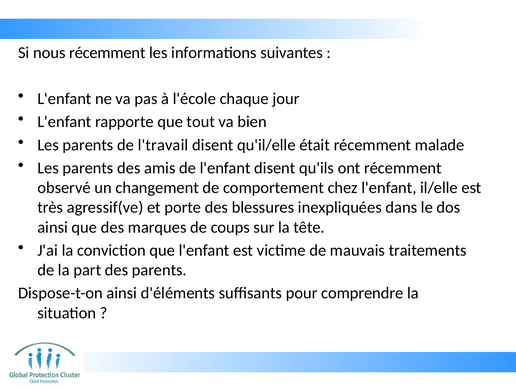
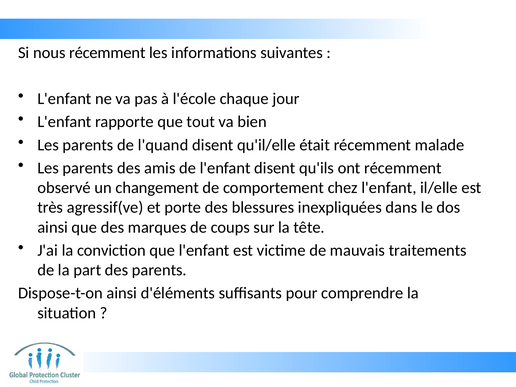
l'travail: l'travail -> l'quand
